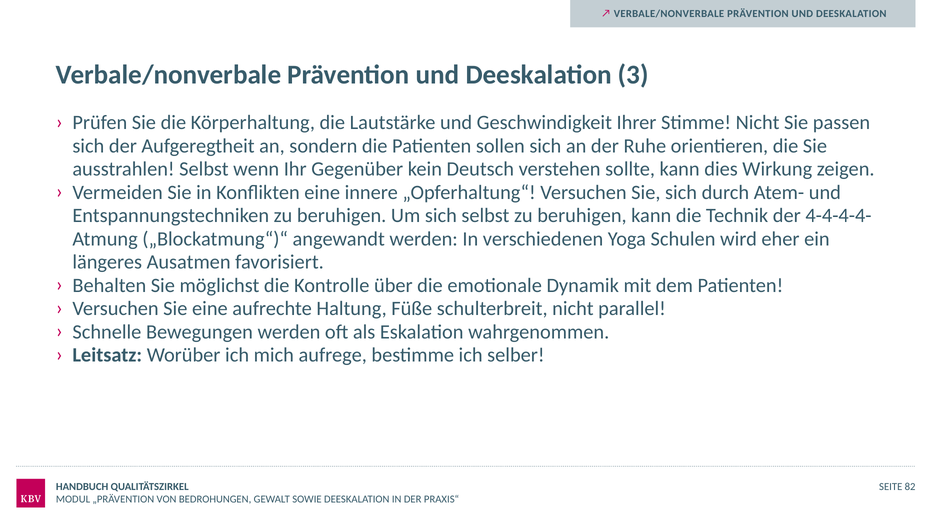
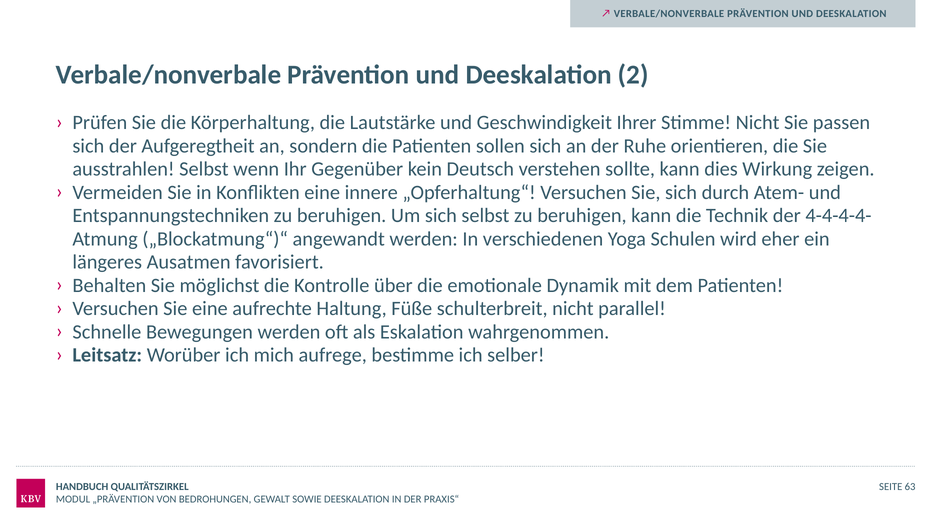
3: 3 -> 2
82: 82 -> 63
